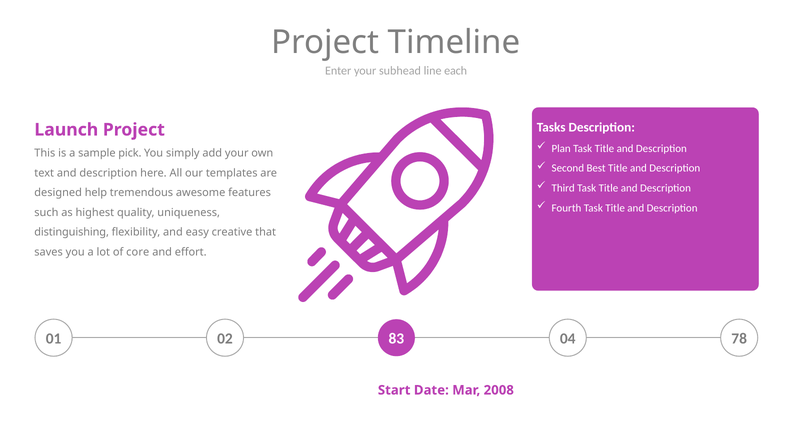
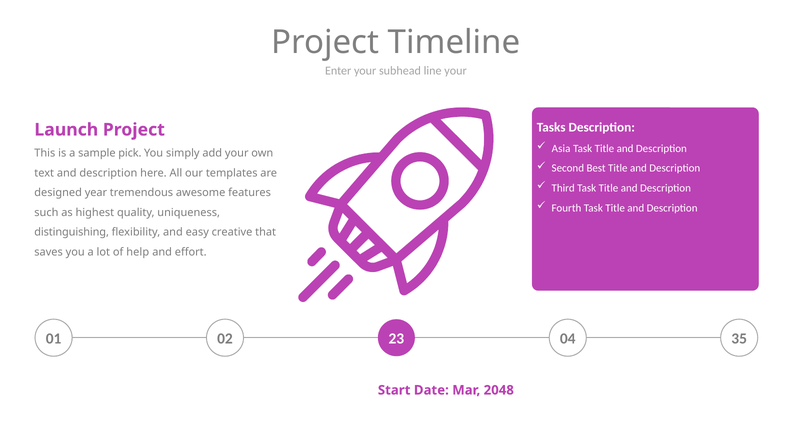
line each: each -> your
Plan: Plan -> Asia
help: help -> year
core: core -> help
83: 83 -> 23
78: 78 -> 35
2008: 2008 -> 2048
